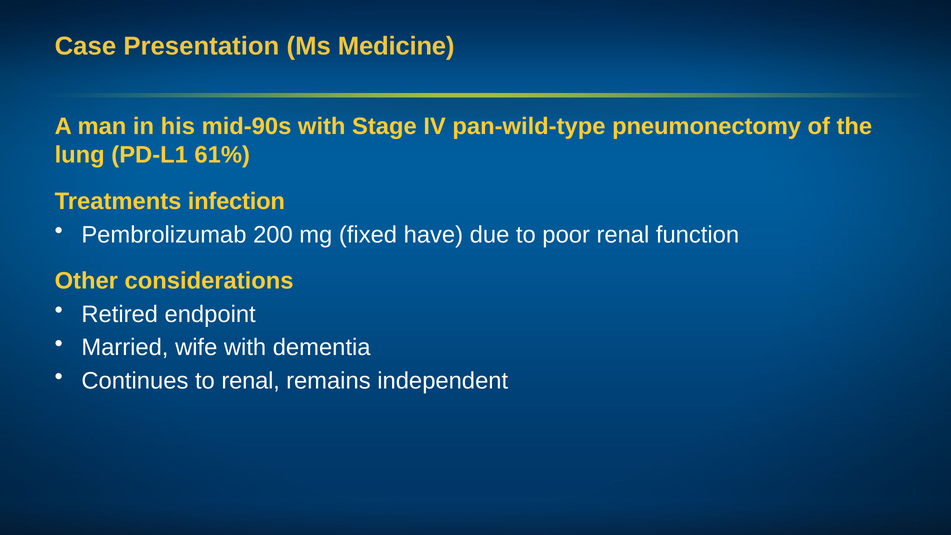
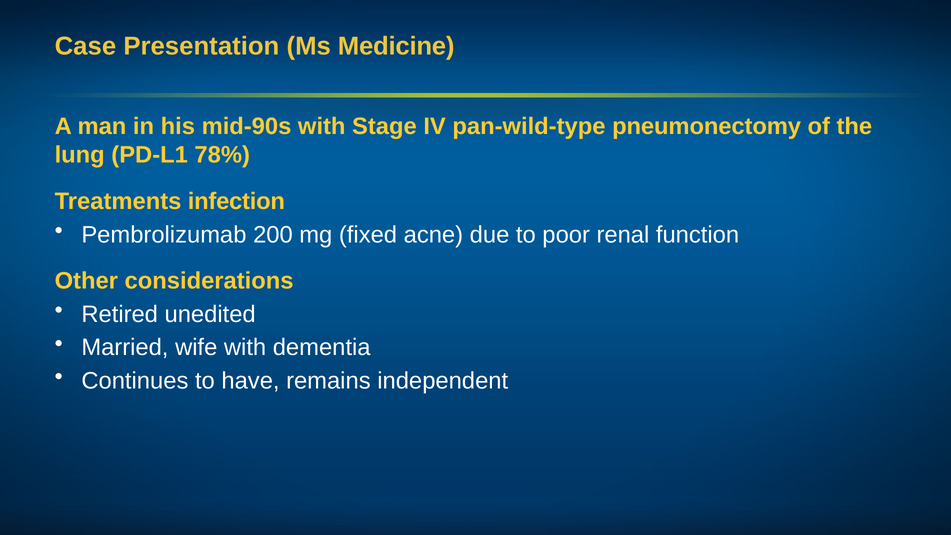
61%: 61% -> 78%
have: have -> acne
endpoint: endpoint -> unedited
to renal: renal -> have
